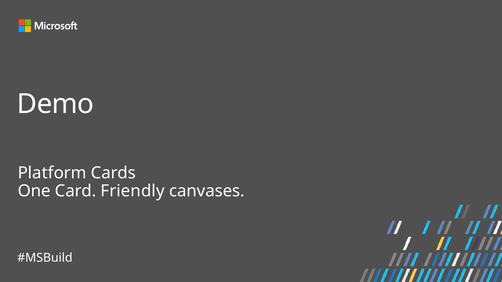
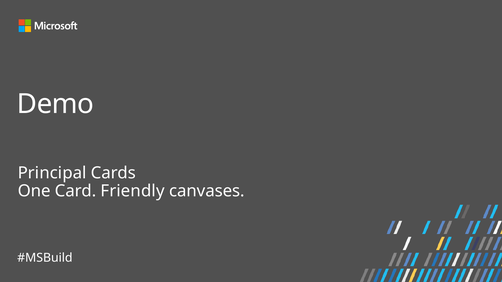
Platform: Platform -> Principal
